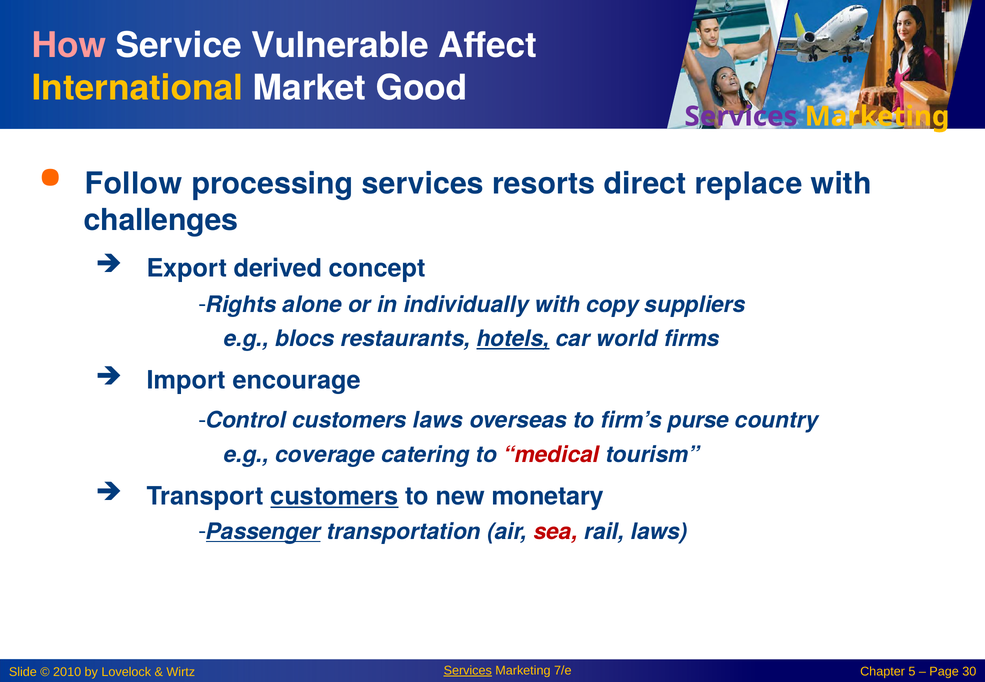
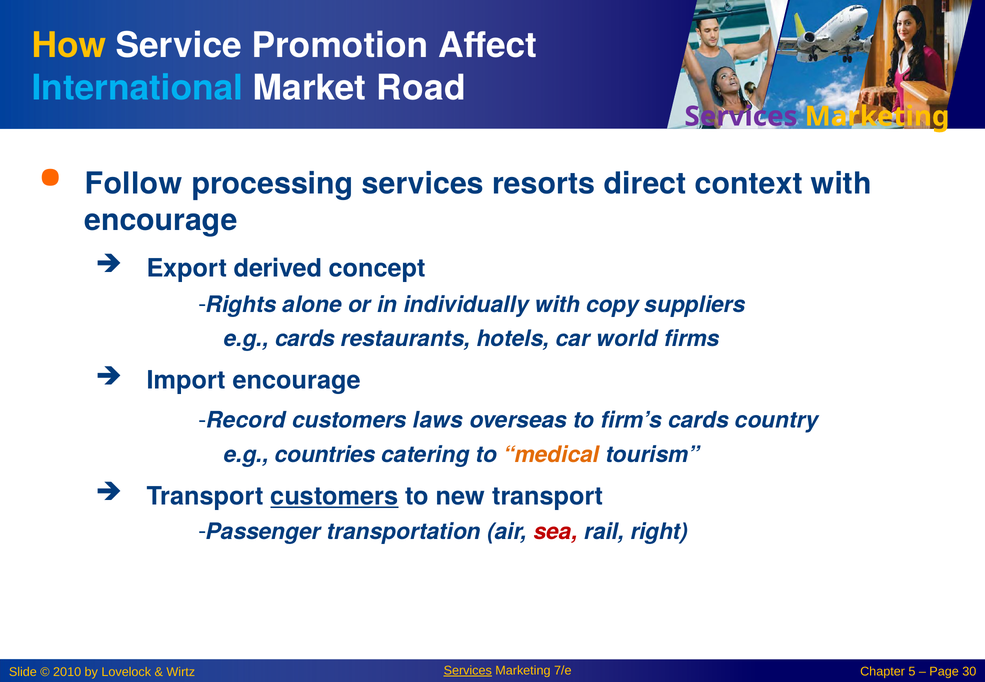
How colour: pink -> yellow
Vulnerable: Vulnerable -> Promotion
International colour: yellow -> light blue
Good: Good -> Road
replace: replace -> context
challenges at (161, 220): challenges -> encourage
e.g blocs: blocs -> cards
hotels underline: present -> none
Control: Control -> Record
firm’s purse: purse -> cards
coverage: coverage -> countries
medical colour: red -> orange
new monetary: monetary -> transport
Passenger underline: present -> none
rail laws: laws -> right
